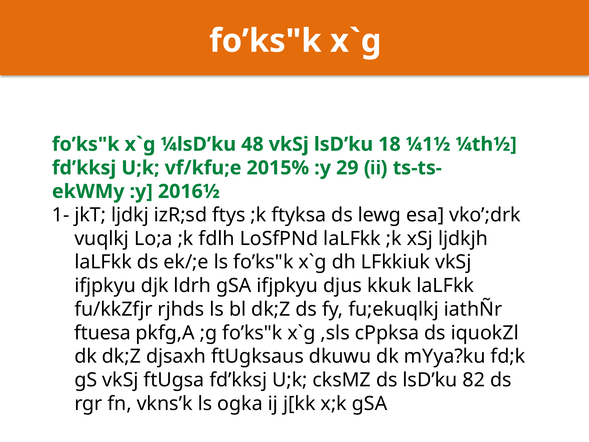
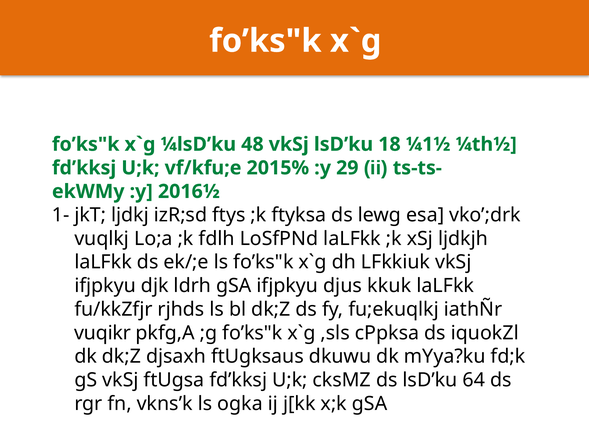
ftuesa: ftuesa -> vuqikr
82: 82 -> 64
